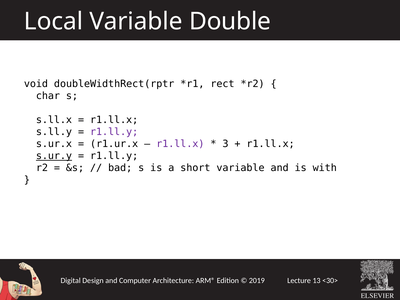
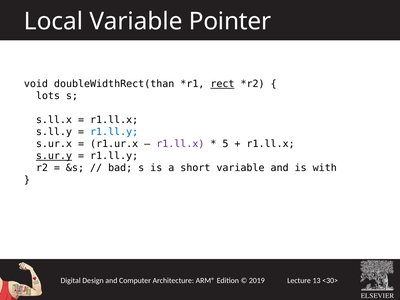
Double: Double -> Pointer
doubleWidthRect(rptr: doubleWidthRect(rptr -> doubleWidthRect(than
rect underline: none -> present
char: char -> lots
r1.ll.y at (114, 132) colour: purple -> blue
3: 3 -> 5
